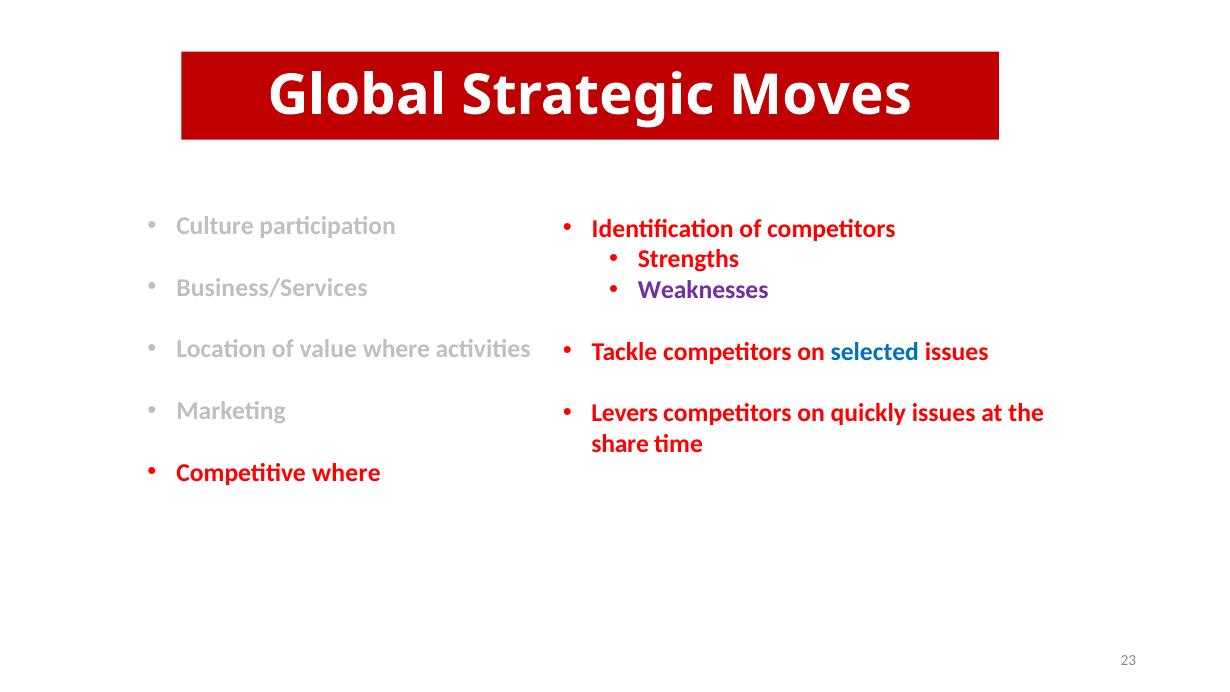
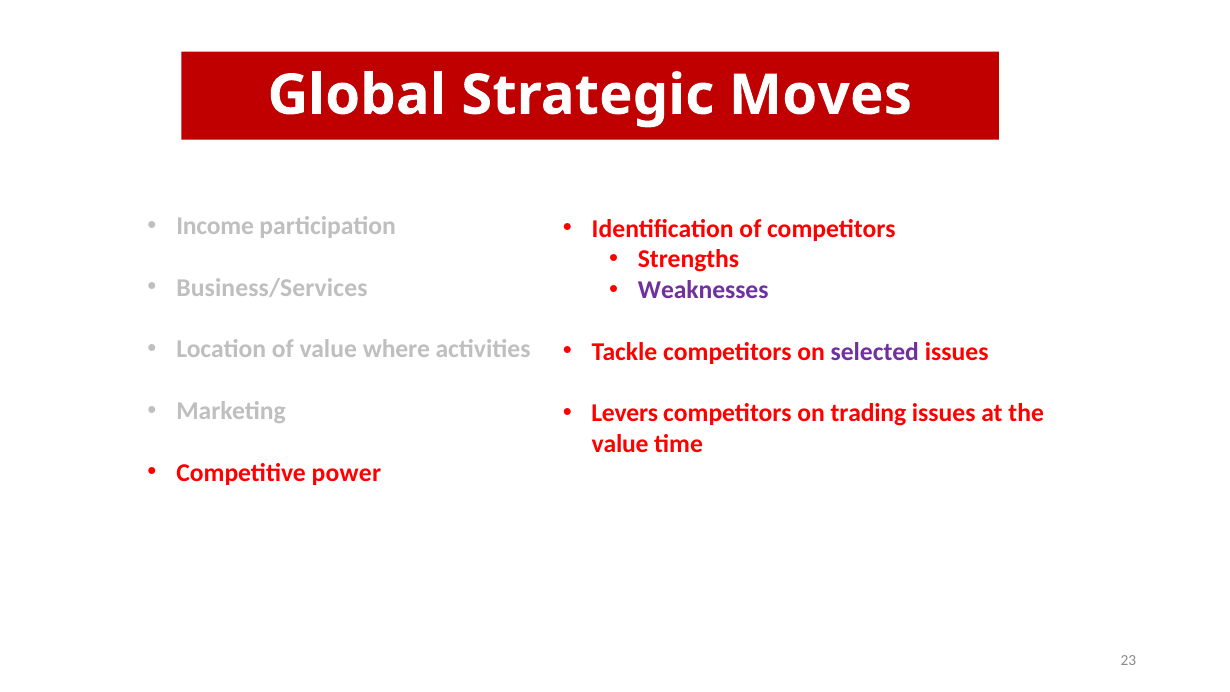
Culture: Culture -> Income
selected colour: blue -> purple
quickly: quickly -> trading
share at (620, 444): share -> value
Competitive where: where -> power
